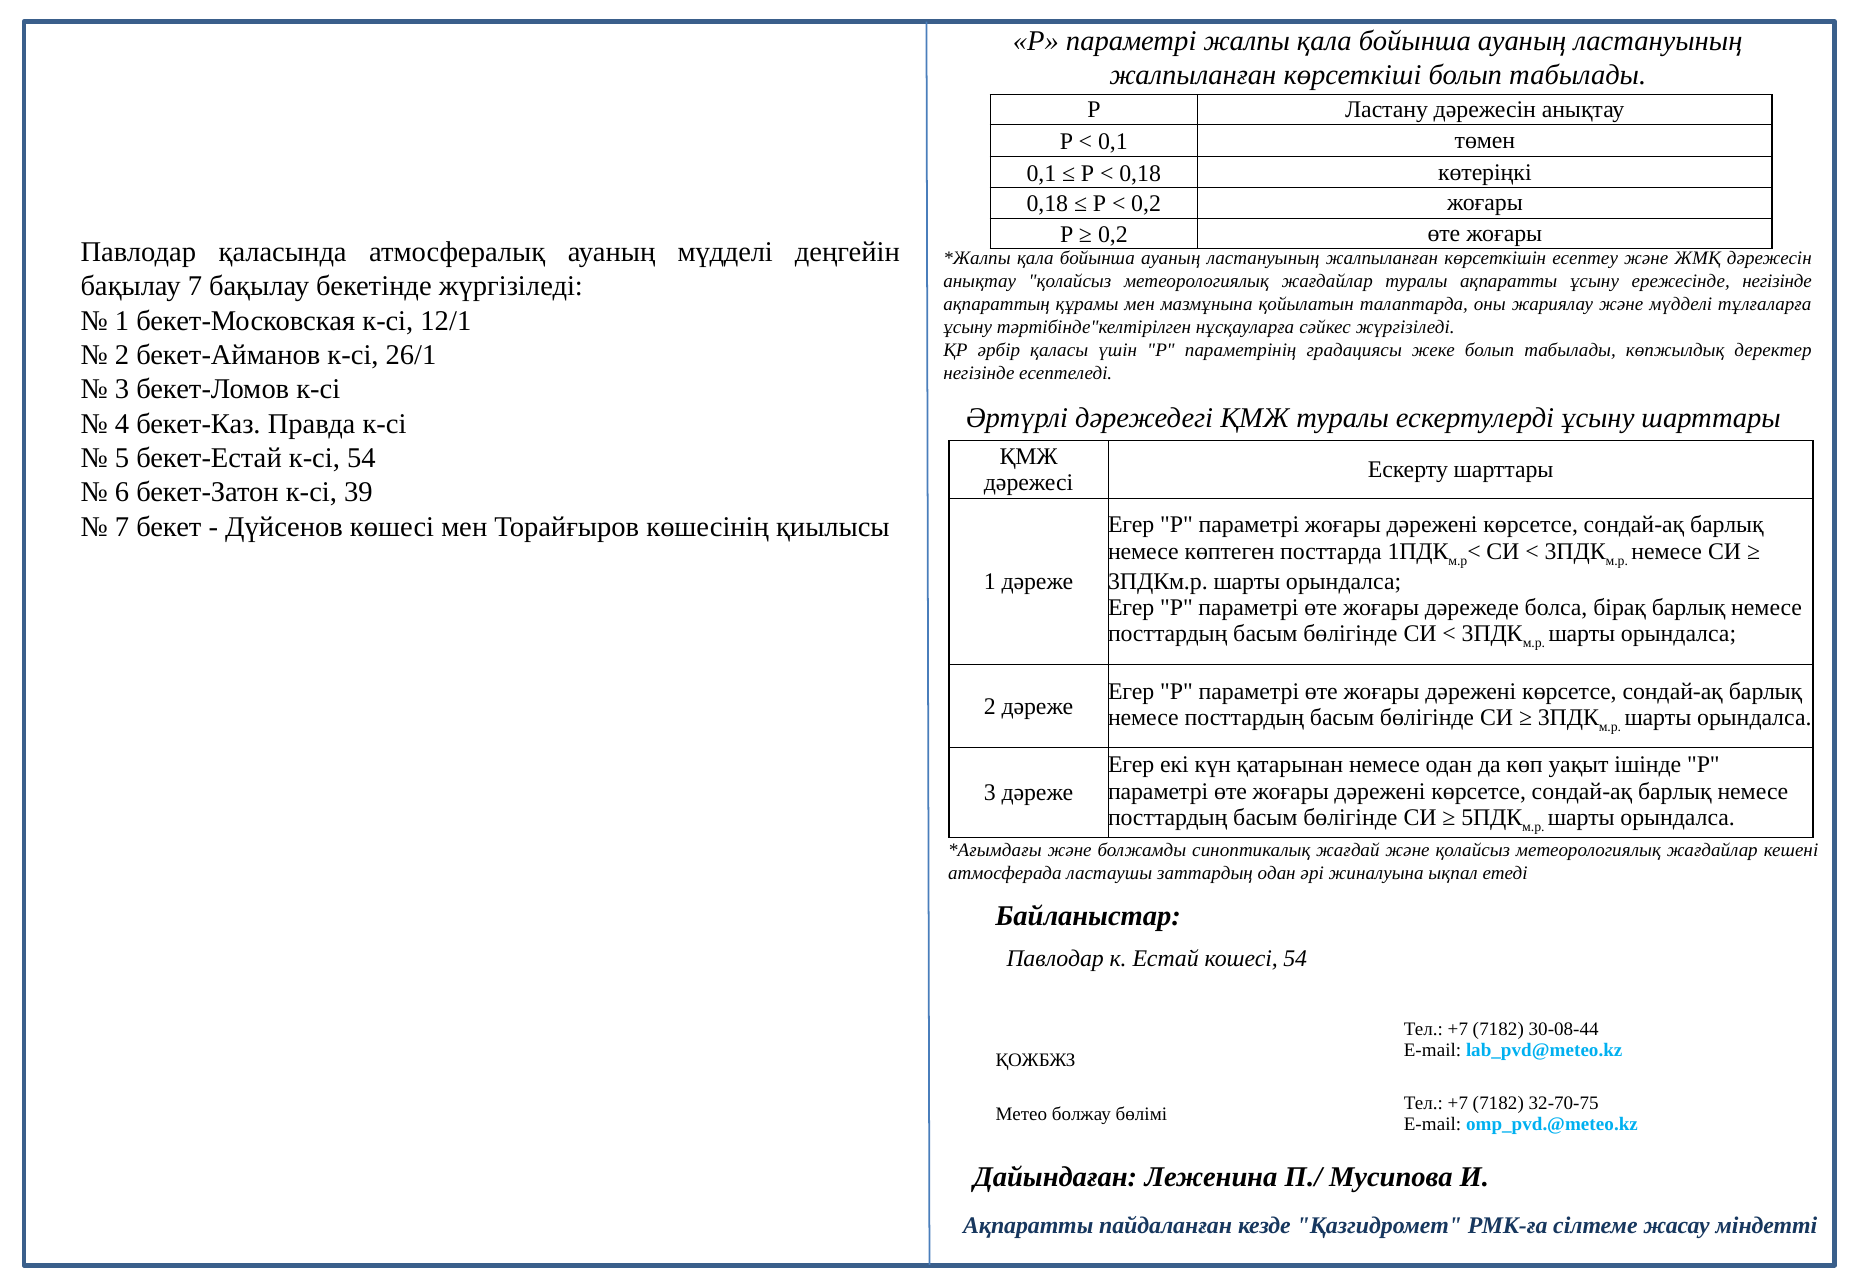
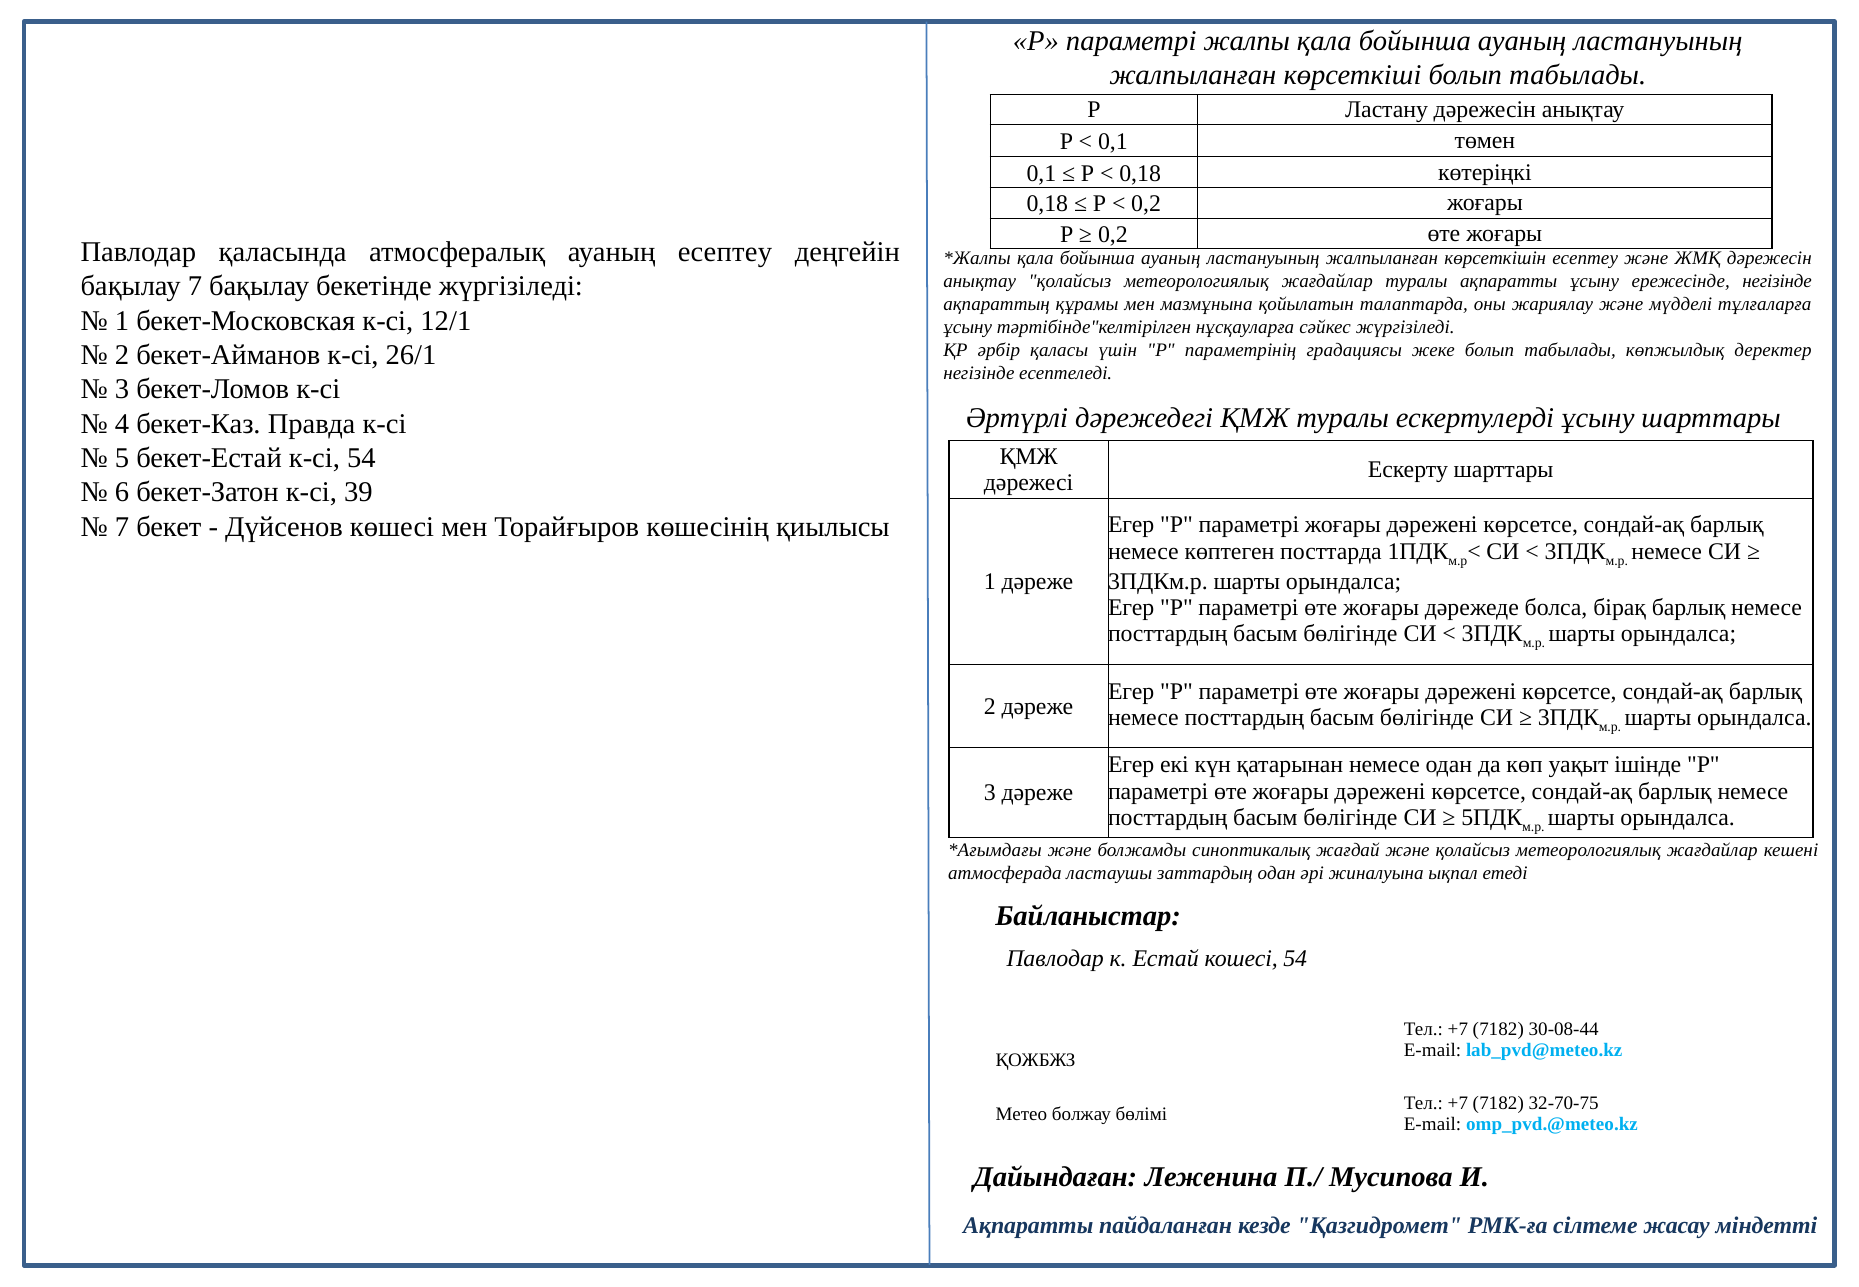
ауаның мүдделі: мүдделі -> есептеу
